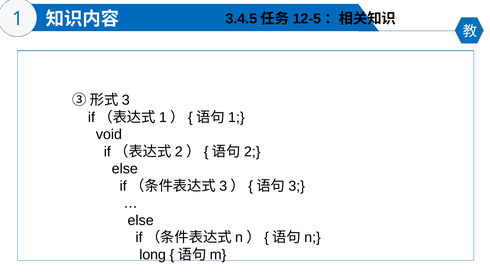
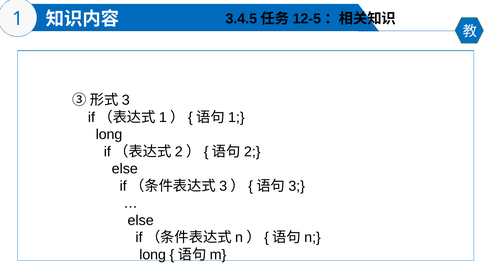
void at (109, 134): void -> long
